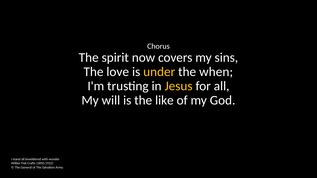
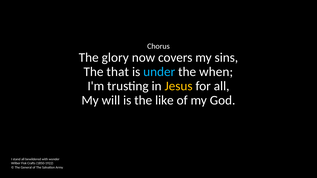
spirit: spirit -> glory
love: love -> that
under colour: yellow -> light blue
